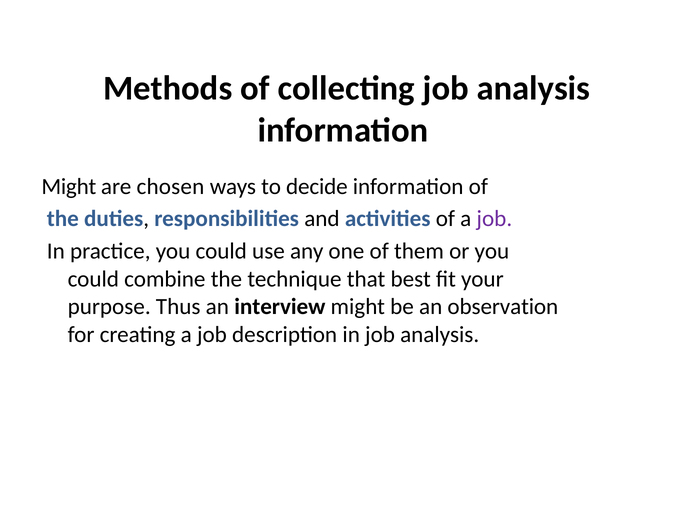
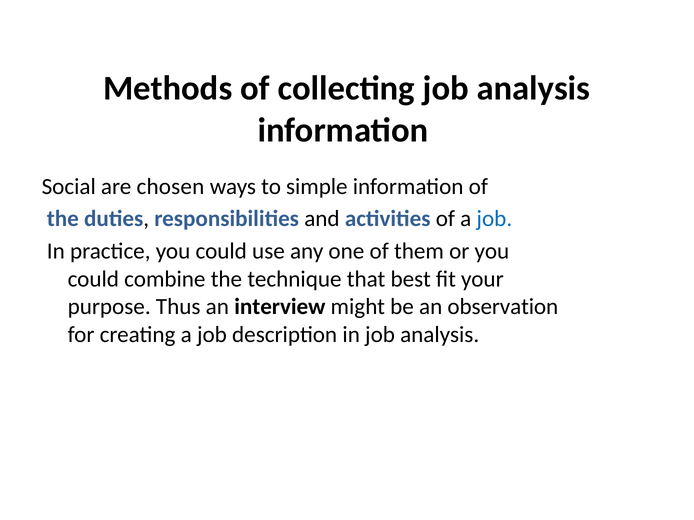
Might at (69, 187): Might -> Social
decide: decide -> simple
job at (494, 219) colour: purple -> blue
